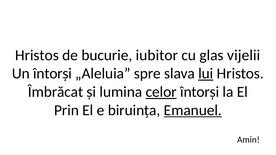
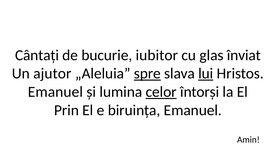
Hristos at (37, 55): Hristos -> Cântați
vijelii: vijelii -> înviat
Un întorși: întorși -> ajutor
spre underline: none -> present
Îmbrăcat at (56, 92): Îmbrăcat -> Emanuel
Emanuel at (193, 110) underline: present -> none
